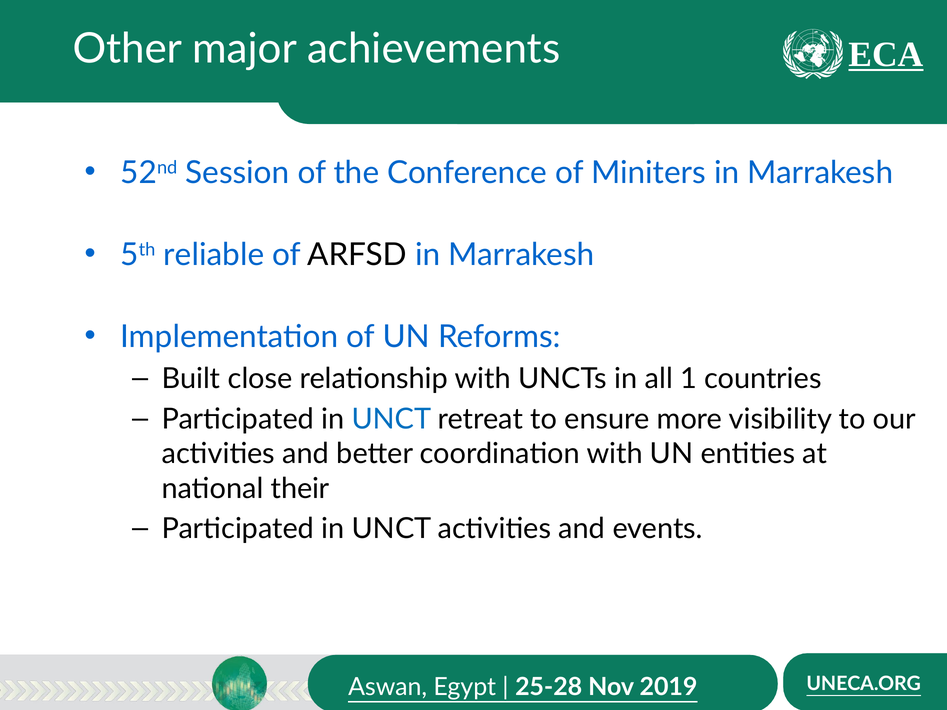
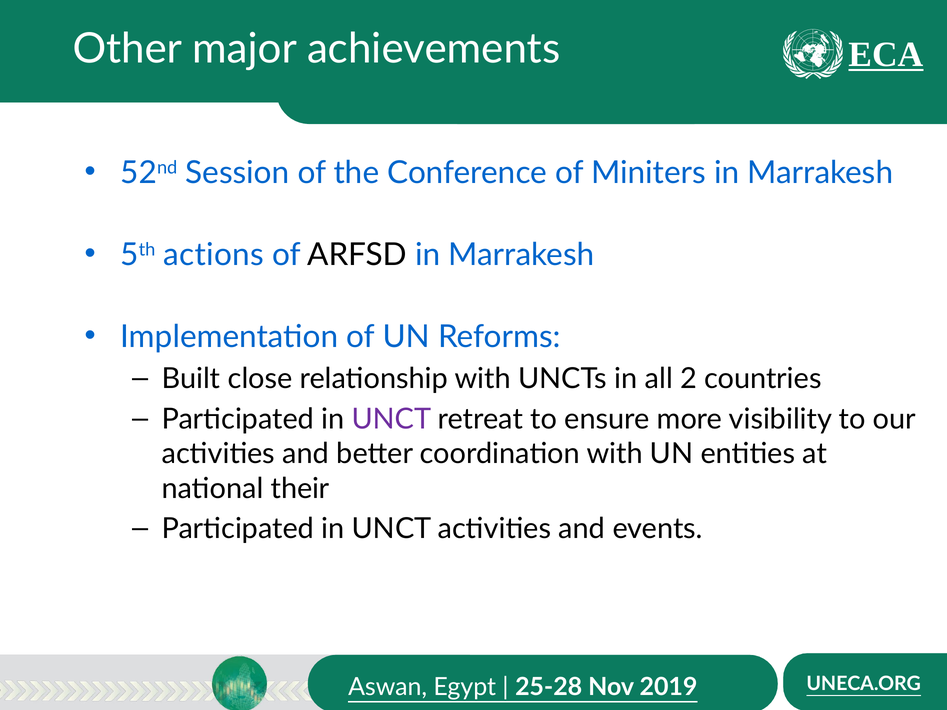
reliable: reliable -> actions
1: 1 -> 2
UNCT at (392, 419) colour: blue -> purple
